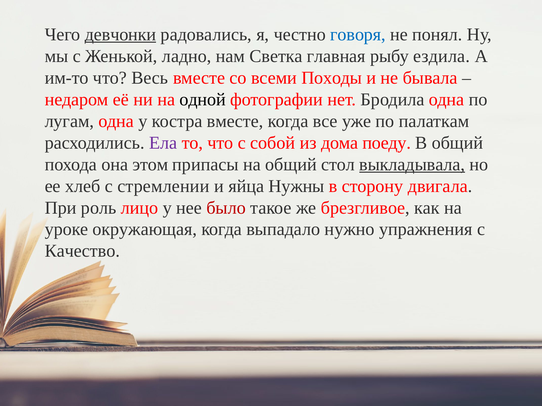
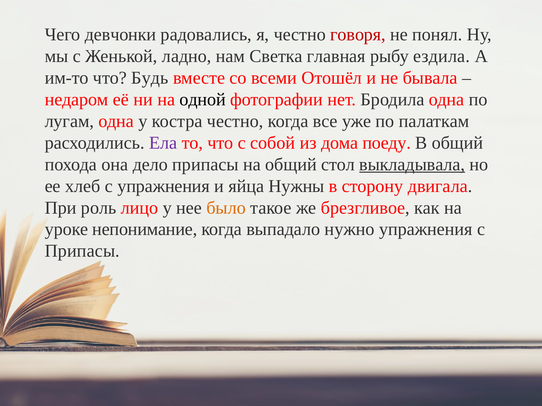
девчонки underline: present -> none
говоря colour: blue -> red
Весь: Весь -> Будь
Походы: Походы -> Отошёл
костра вместе: вместе -> честно
этом: этом -> дело
с стремлении: стремлении -> упражнения
было colour: red -> orange
окружающая: окружающая -> непонимание
Качество at (82, 251): Качество -> Припасы
